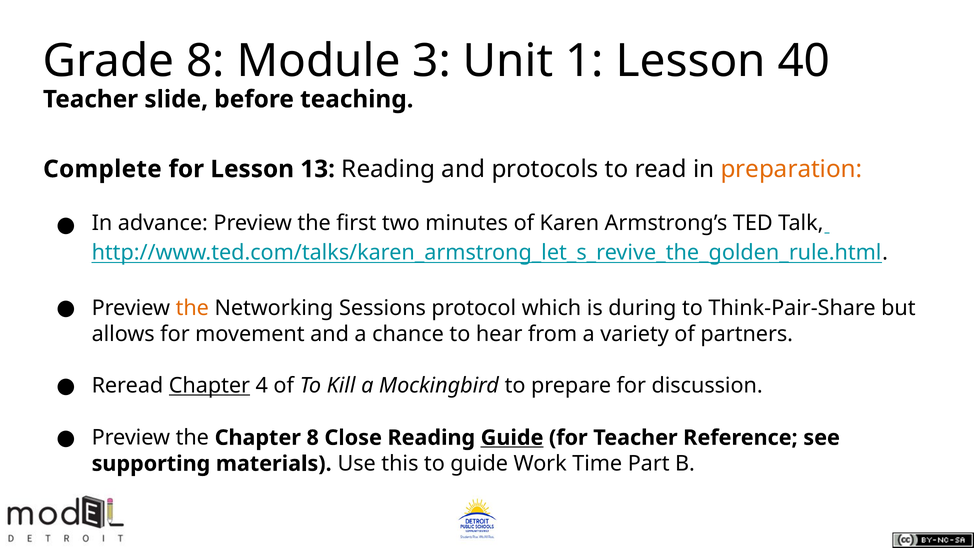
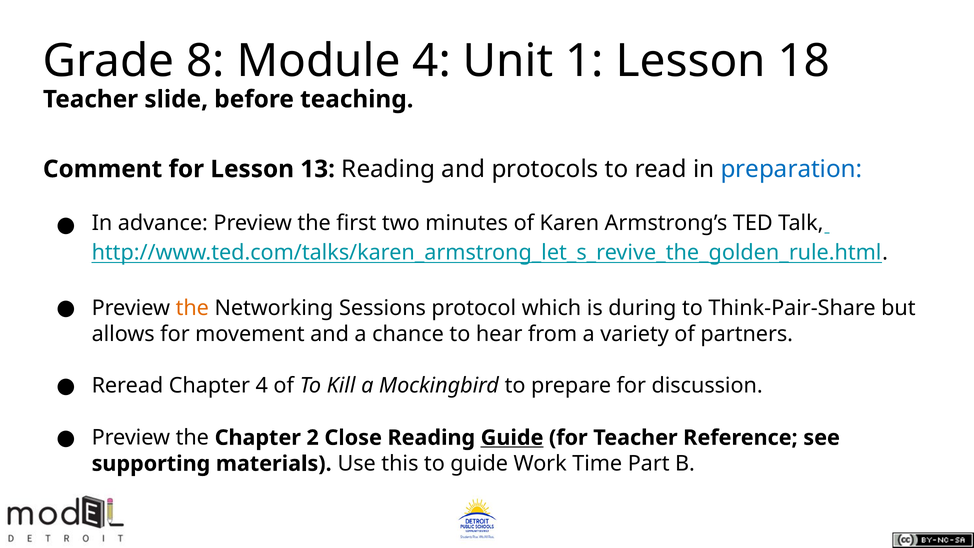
Module 3: 3 -> 4
40: 40 -> 18
Complete: Complete -> Comment
preparation colour: orange -> blue
Chapter at (209, 386) underline: present -> none
Chapter 8: 8 -> 2
